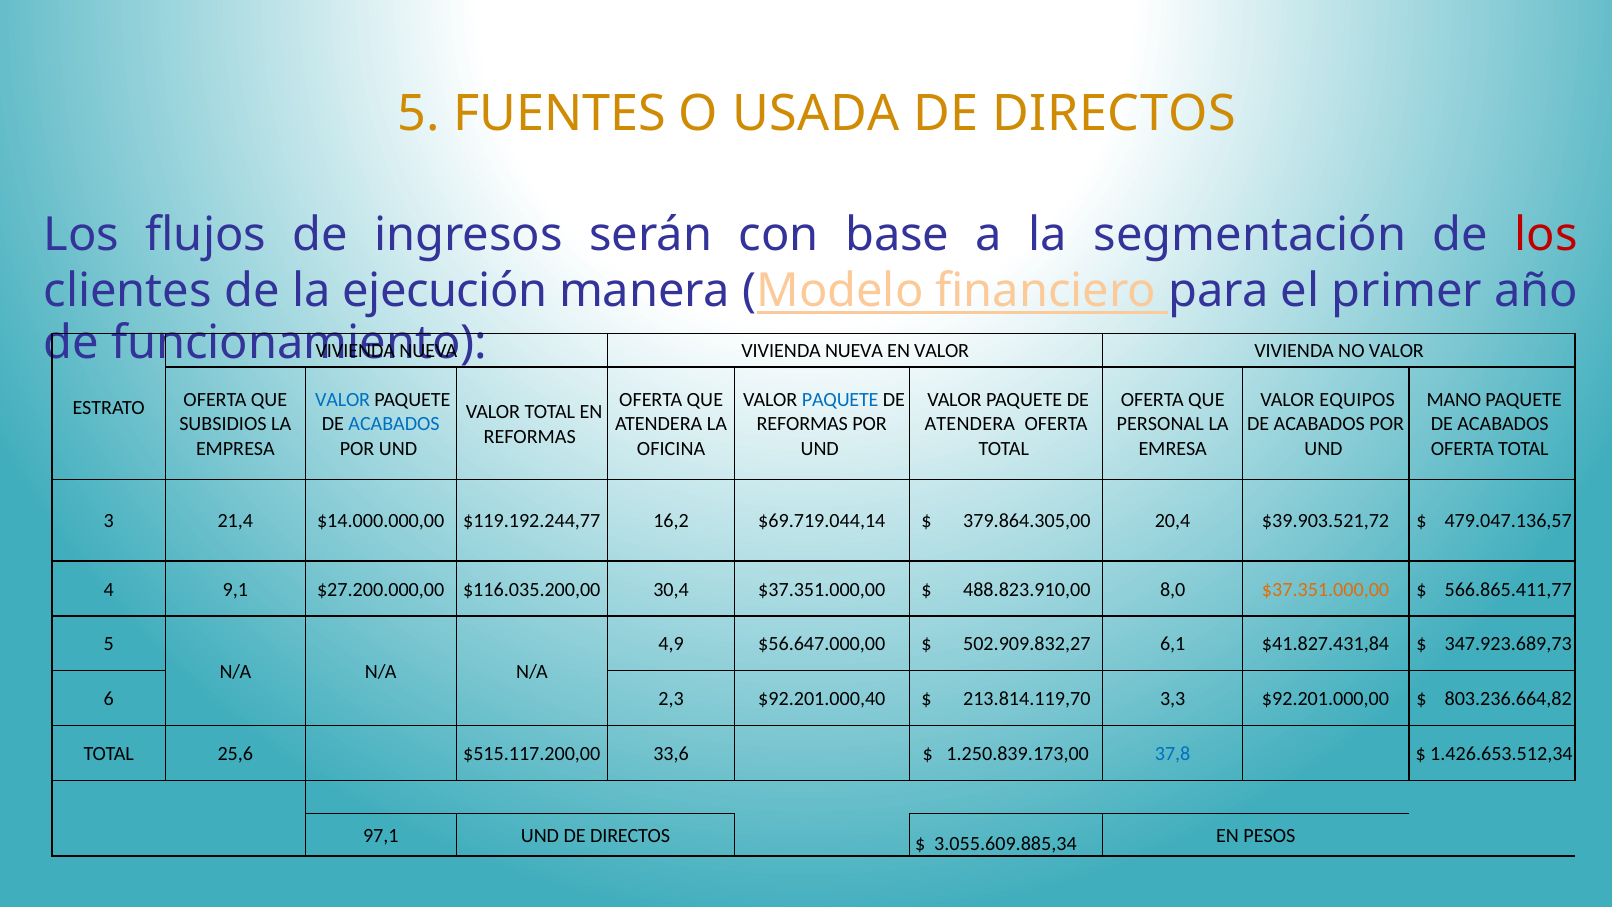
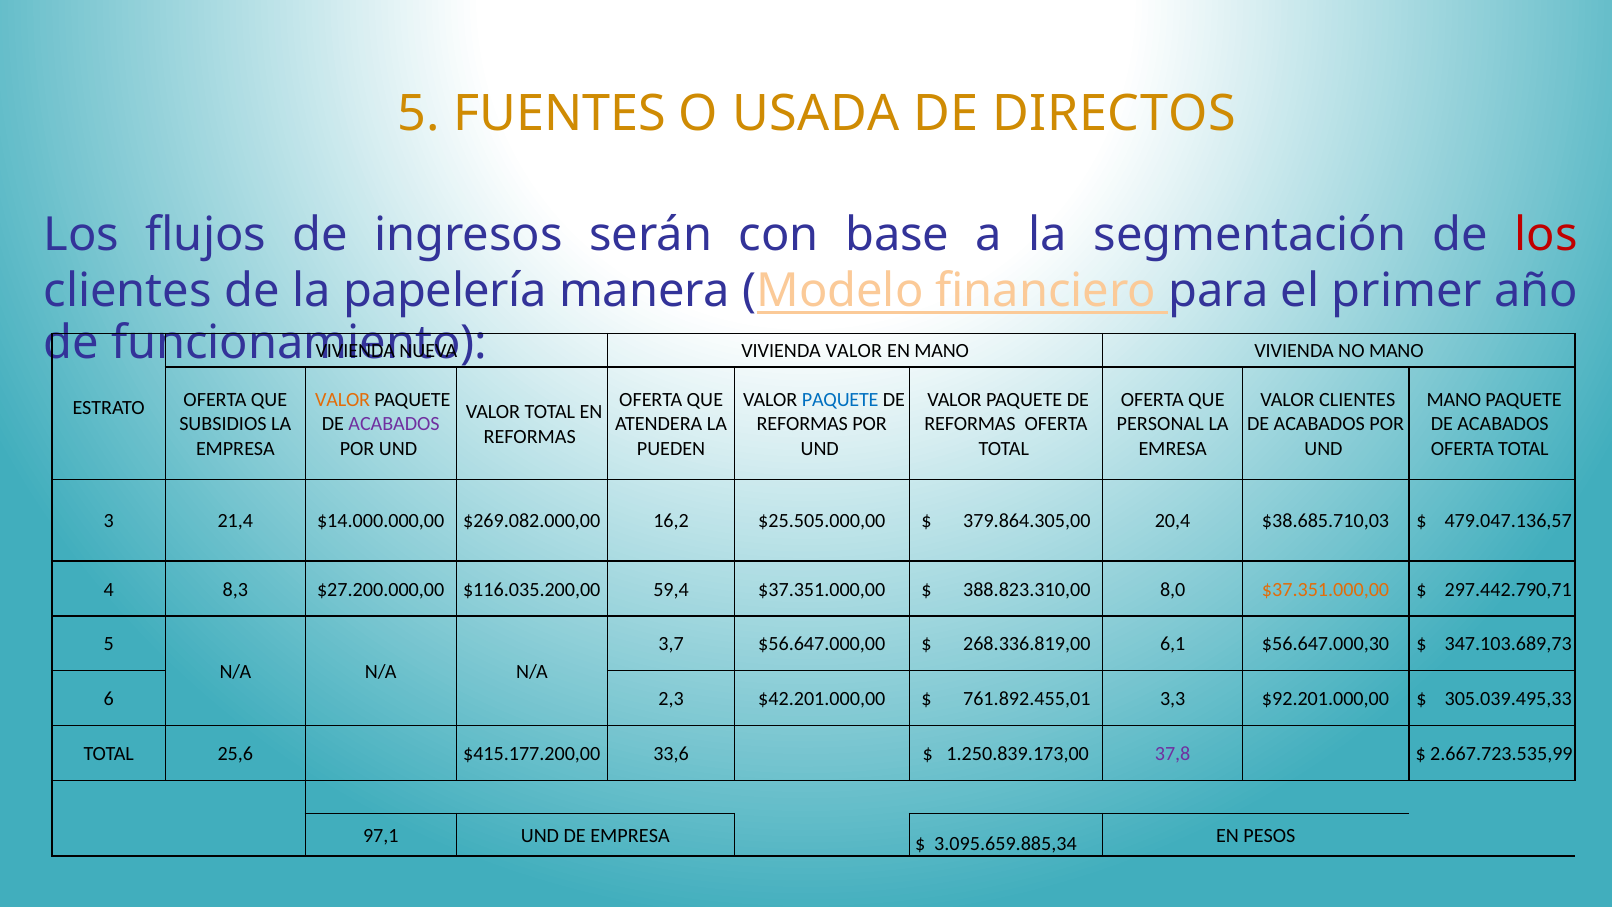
ejecución: ejecución -> papelería
NUEVA at (854, 351): NUEVA -> VALOR
EN VALOR: VALOR -> MANO
NO VALOR: VALOR -> MANO
VALOR at (343, 399) colour: blue -> orange
VALOR EQUIPOS: EQUIPOS -> CLIENTES
ACABADOS at (394, 424) colour: blue -> purple
ATENDERA at (970, 424): ATENDERA -> REFORMAS
OFICINA: OFICINA -> PUEDEN
$119.192.244,77: $119.192.244,77 -> $269.082.000,00
$69.719.044,14: $69.719.044,14 -> $25.505.000,00
$39.903.521,72: $39.903.521,72 -> $38.685.710,03
9,1: 9,1 -> 8,3
30,4: 30,4 -> 59,4
488.823.910,00: 488.823.910,00 -> 388.823.310,00
566.865.411,77: 566.865.411,77 -> 297.442.790,71
4,9: 4,9 -> 3,7
502.909.832,27: 502.909.832,27 -> 268.336.819,00
$41.827.431,84: $41.827.431,84 -> $56.647.000,30
347.923.689,73: 347.923.689,73 -> 347.103.689,73
$92.201.000,40: $92.201.000,40 -> $42.201.000,00
213.814.119,70: 213.814.119,70 -> 761.892.455,01
803.236.664,82: 803.236.664,82 -> 305.039.495,33
$515.117.200,00: $515.117.200,00 -> $415.177.200,00
37,8 colour: blue -> purple
1.426.653.512,34: 1.426.653.512,34 -> 2.667.723.535,99
UND DE DIRECTOS: DIRECTOS -> EMPRESA
3.055.609.885,34: 3.055.609.885,34 -> 3.095.659.885,34
